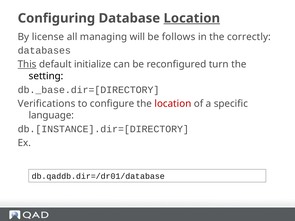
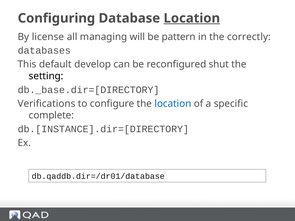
follows: follows -> pattern
This underline: present -> none
initialize: initialize -> develop
turn: turn -> shut
location at (173, 104) colour: red -> blue
language: language -> complete
